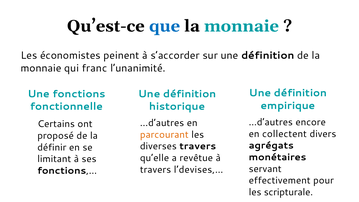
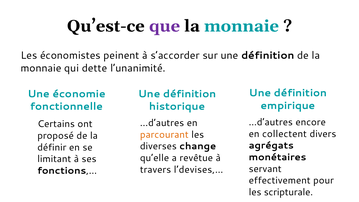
que colour: blue -> purple
franc: franc -> dette
fonctions: fonctions -> économie
diverses travers: travers -> change
